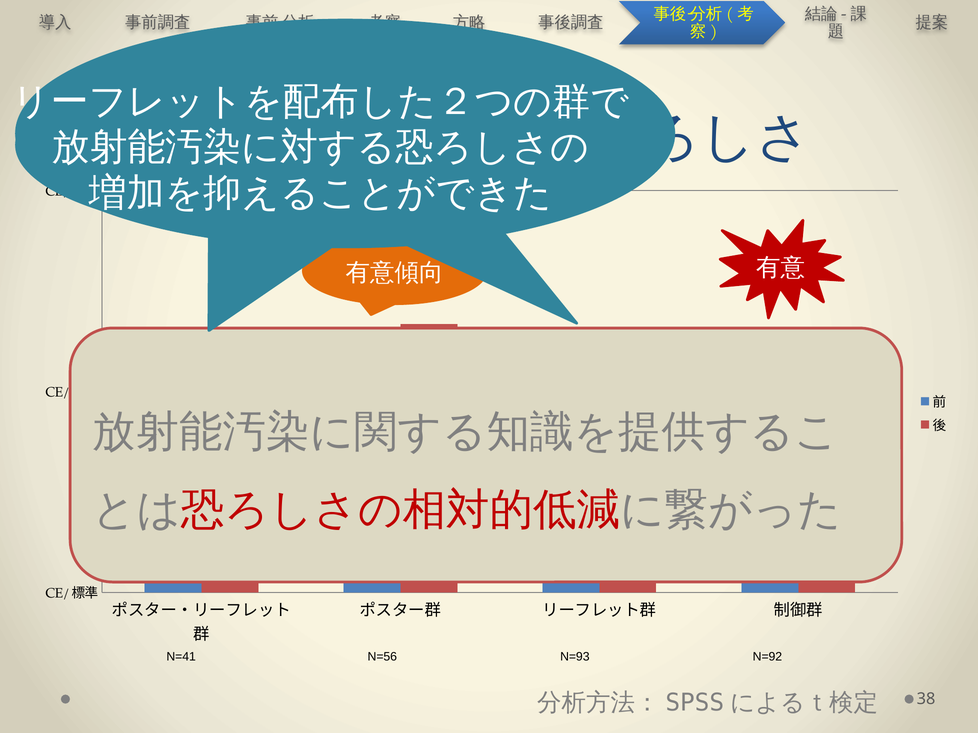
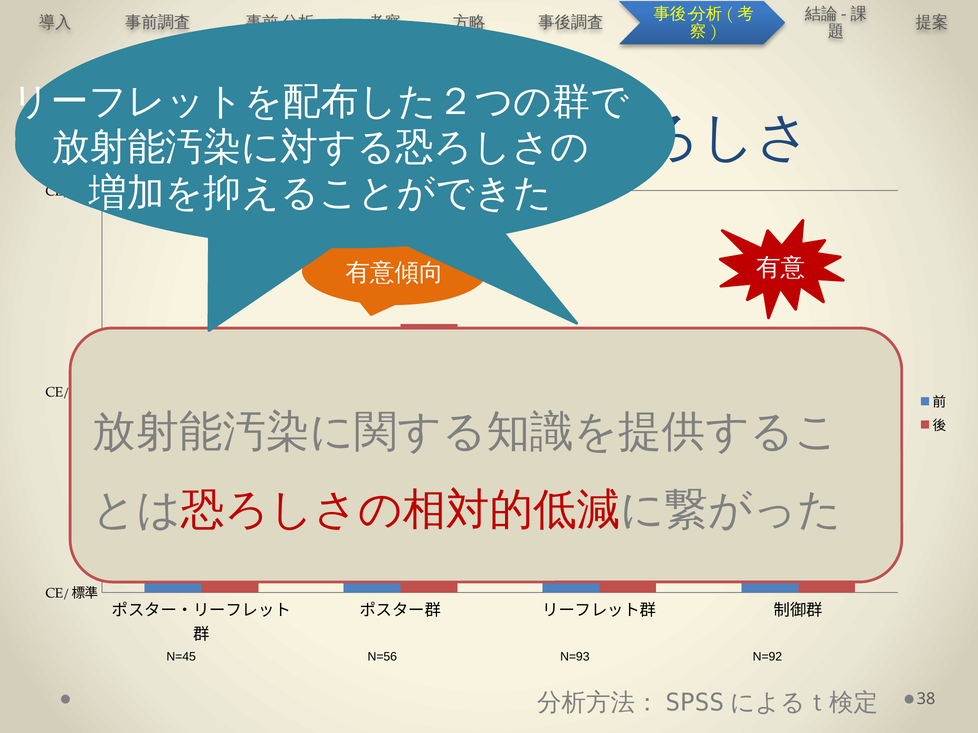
N=41: N=41 -> N=45
